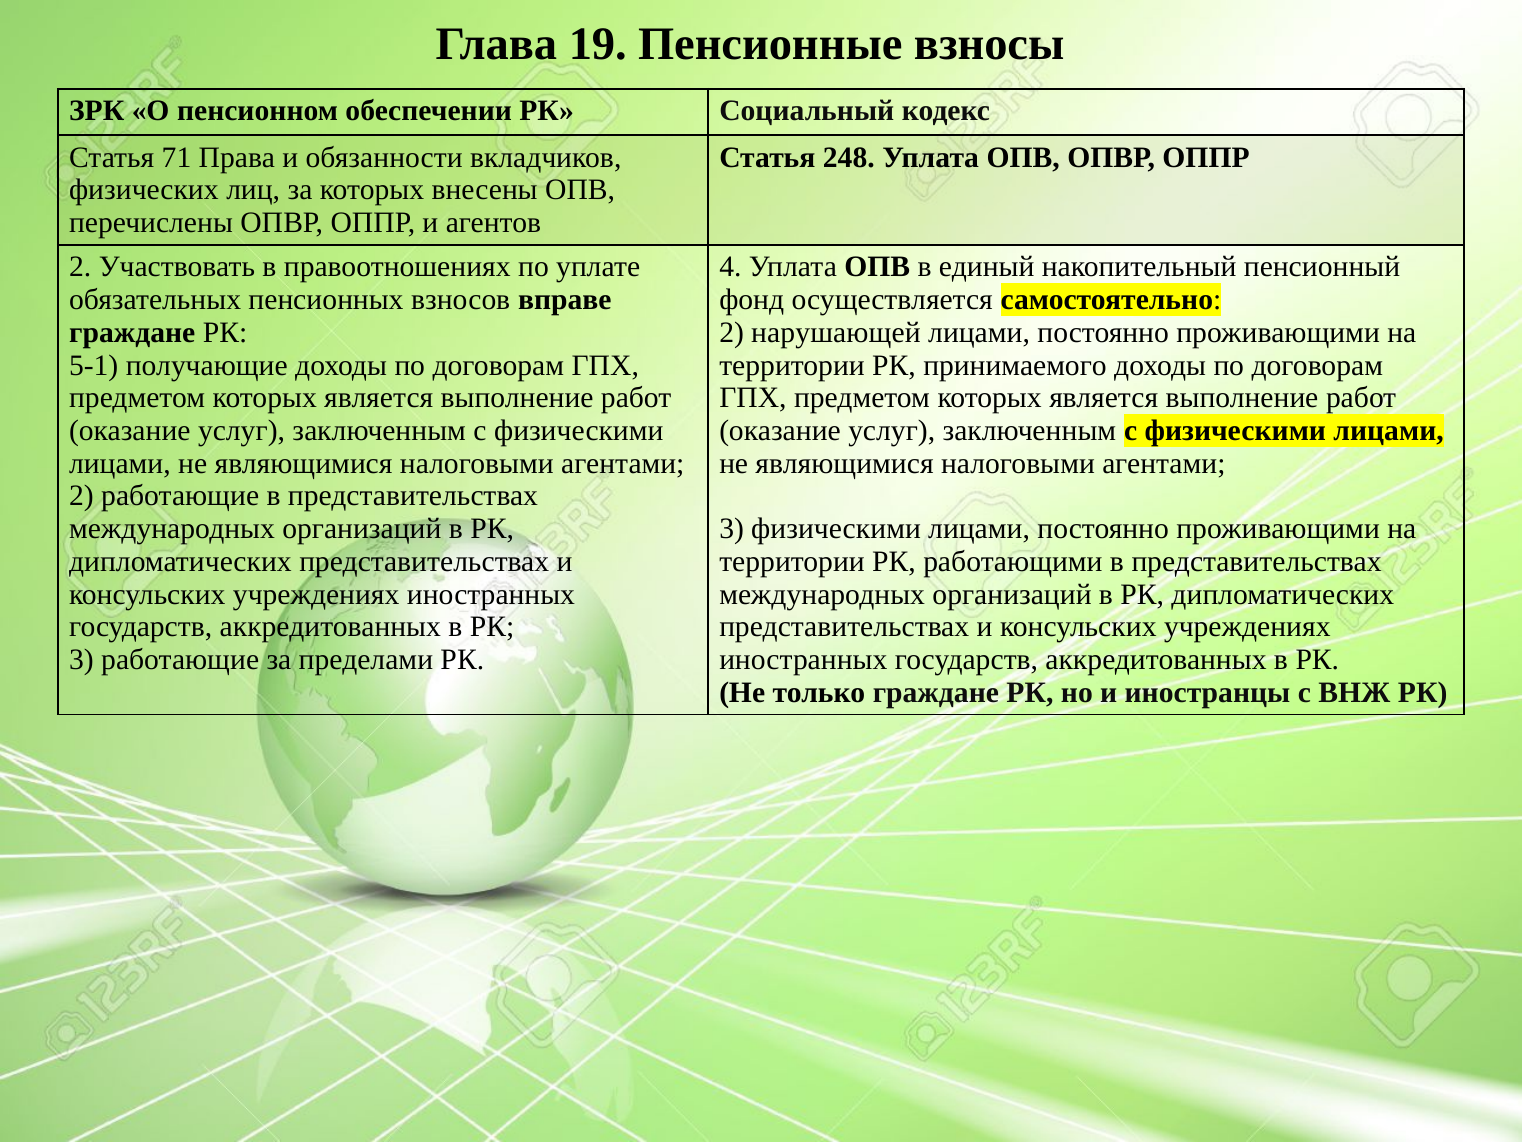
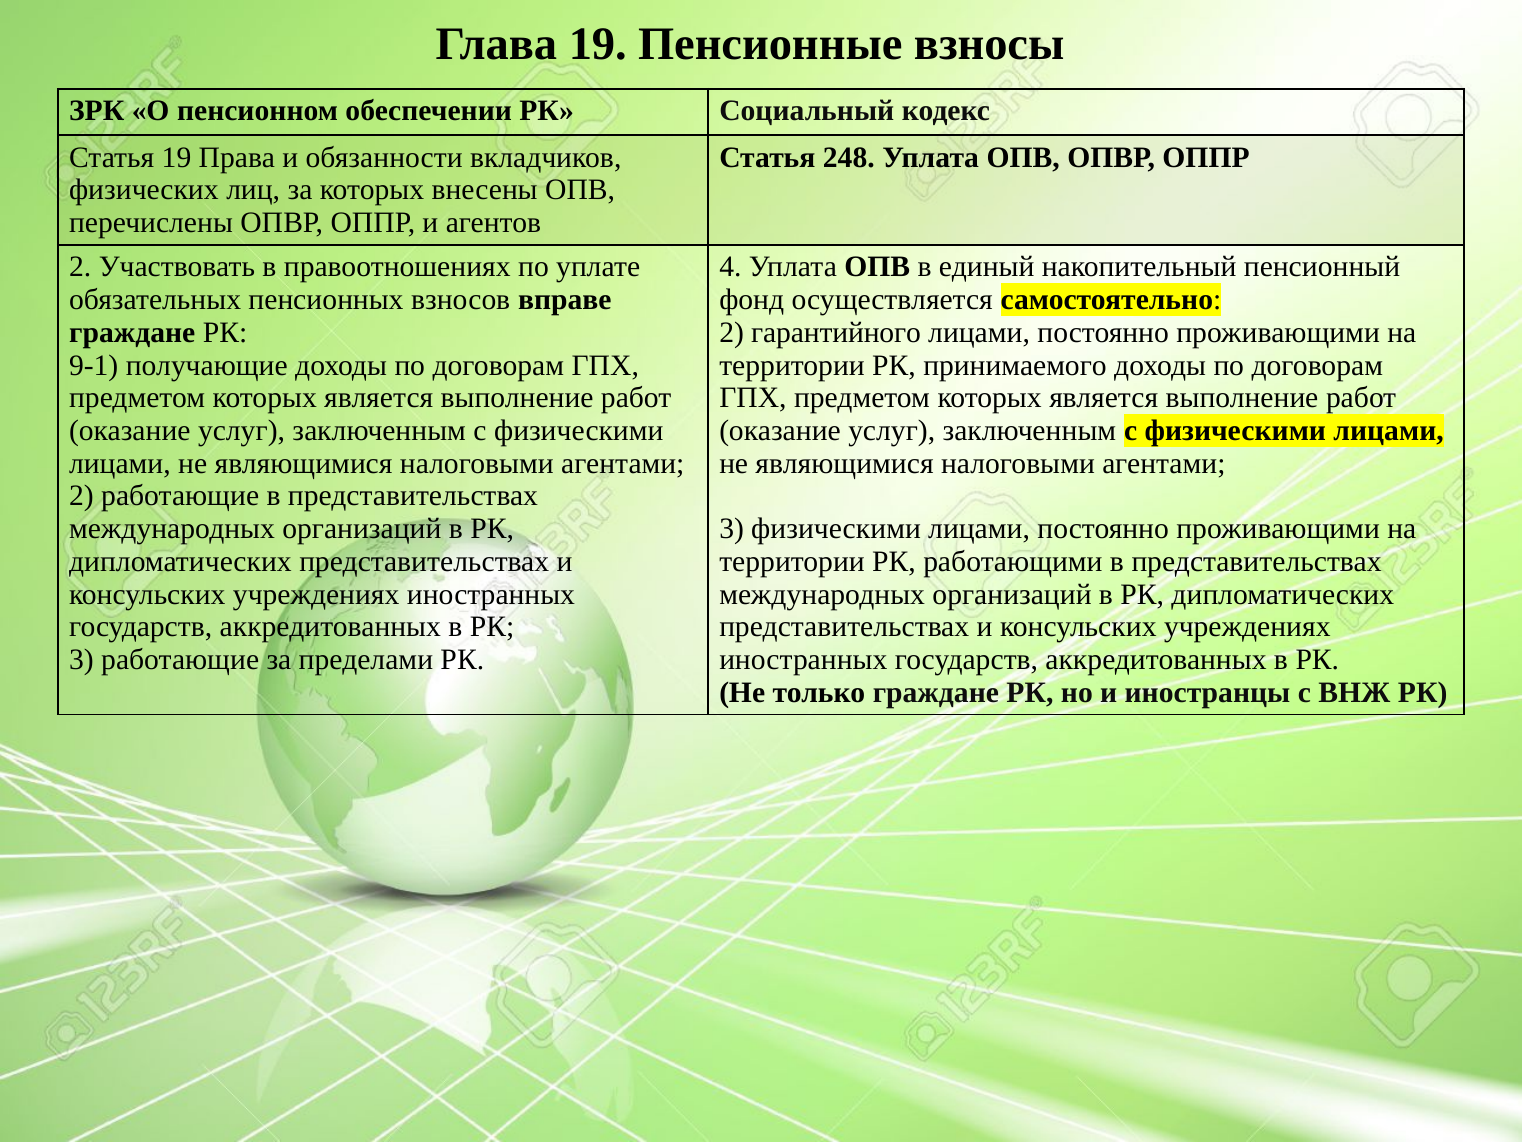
Статья 71: 71 -> 19
нарушающей: нарушающей -> гарантийного
5-1: 5-1 -> 9-1
